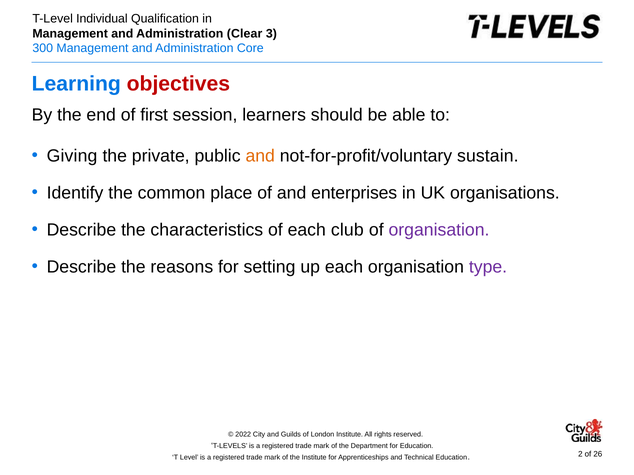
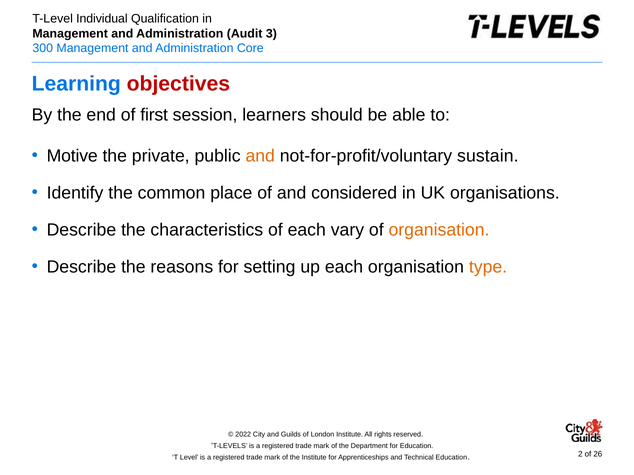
Clear: Clear -> Audit
Giving: Giving -> Motive
enterprises: enterprises -> considered
club: club -> vary
organisation at (439, 230) colour: purple -> orange
type colour: purple -> orange
